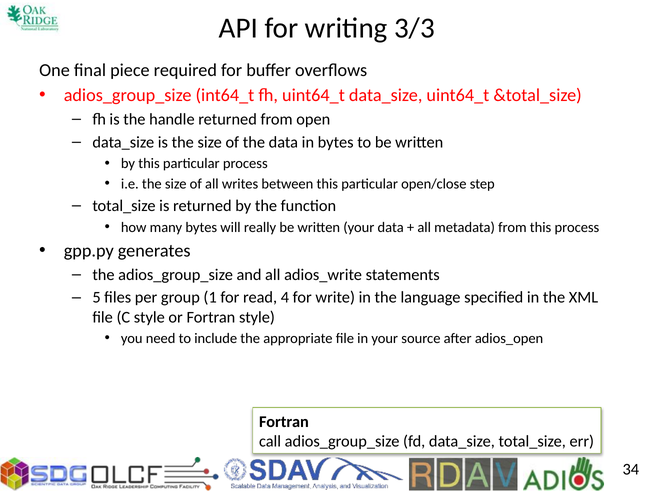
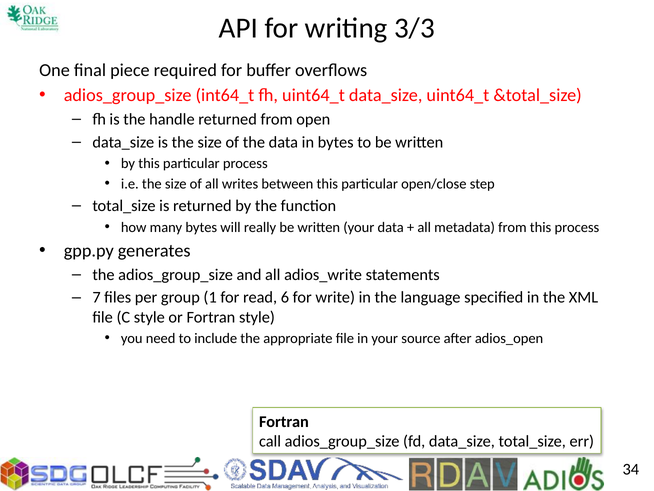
5: 5 -> 7
4: 4 -> 6
